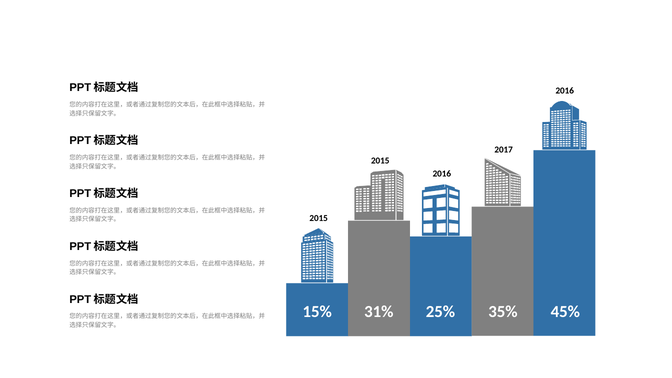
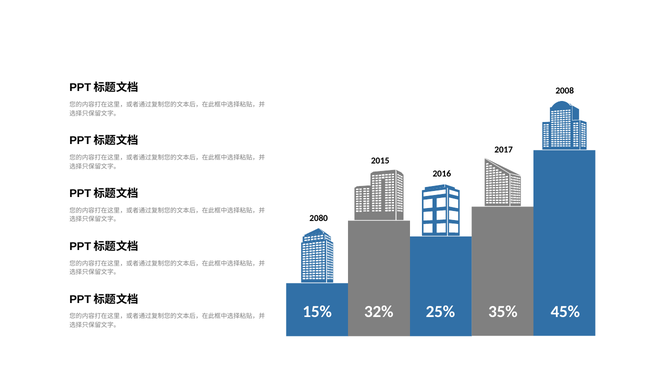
2016 at (565, 91): 2016 -> 2008
2015 at (319, 218): 2015 -> 2080
31%: 31% -> 32%
